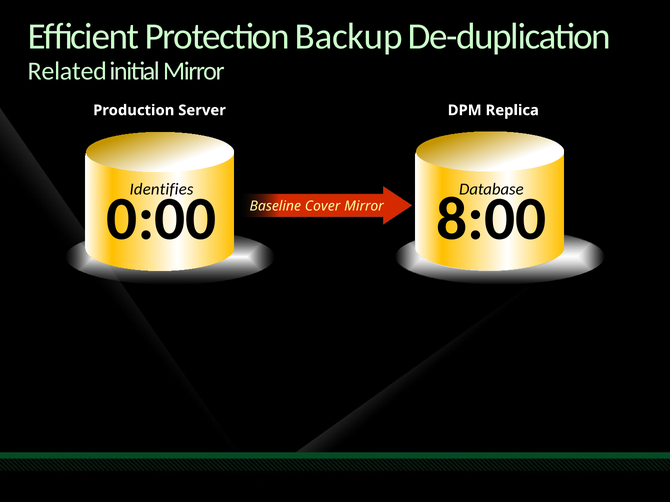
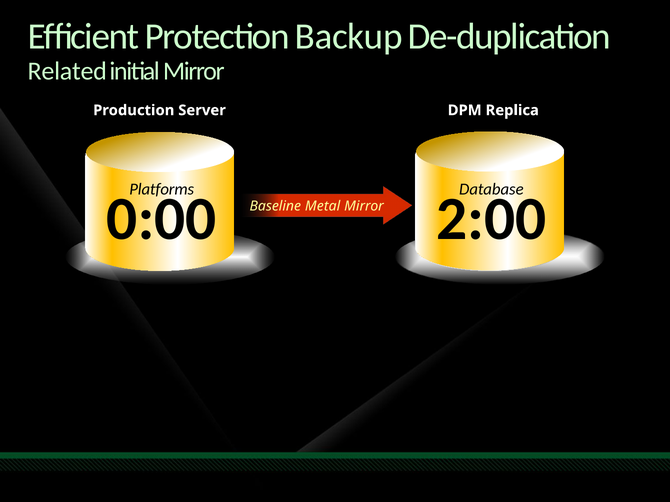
Identifies: Identifies -> Platforms
8:00: 8:00 -> 2:00
Cover: Cover -> Metal
